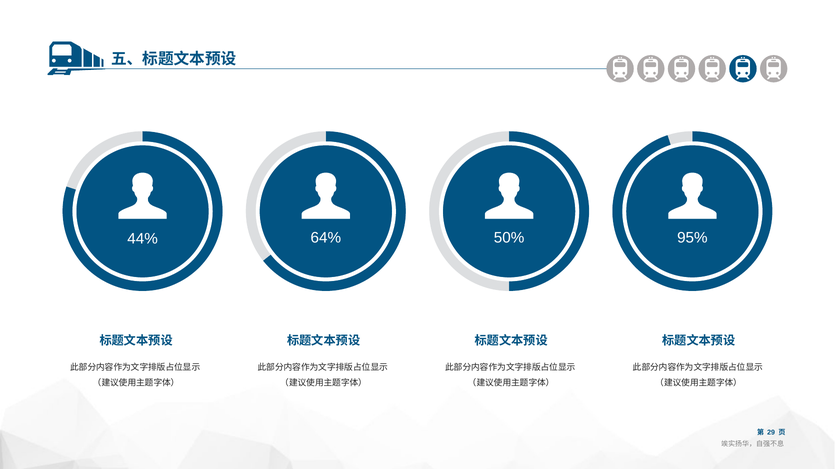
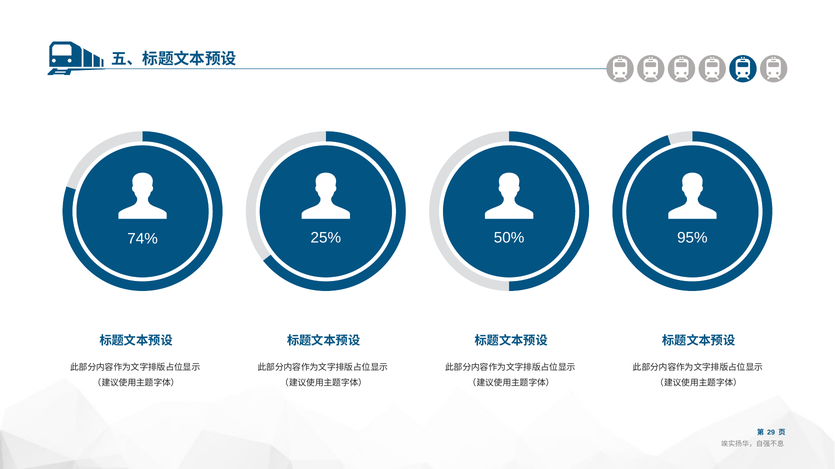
64%: 64% -> 25%
44%: 44% -> 74%
